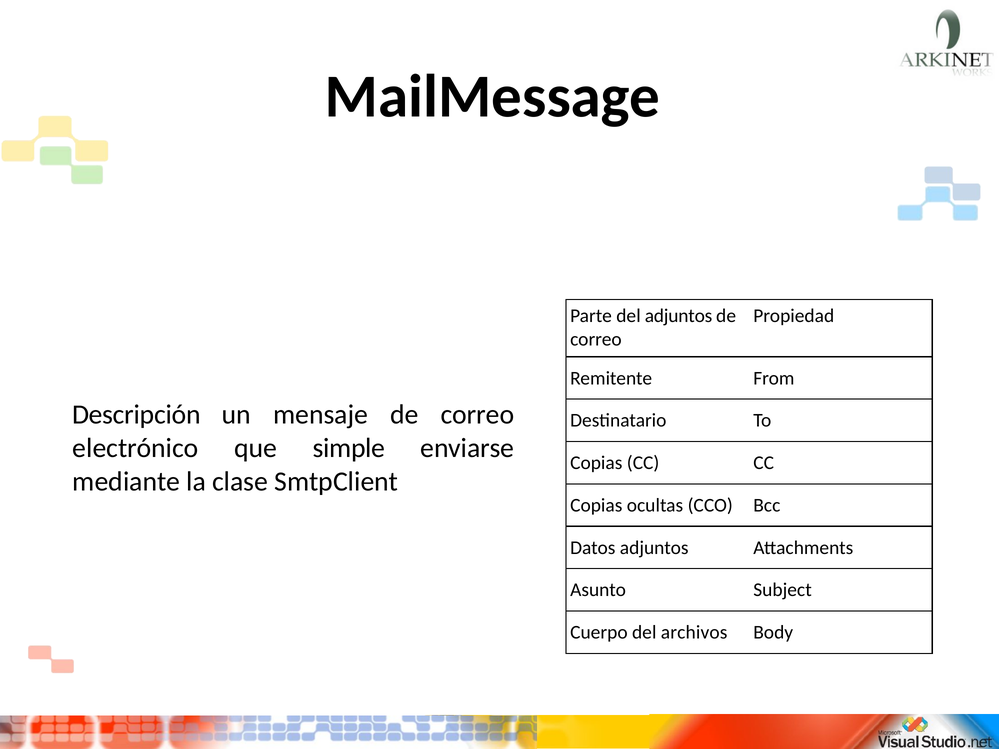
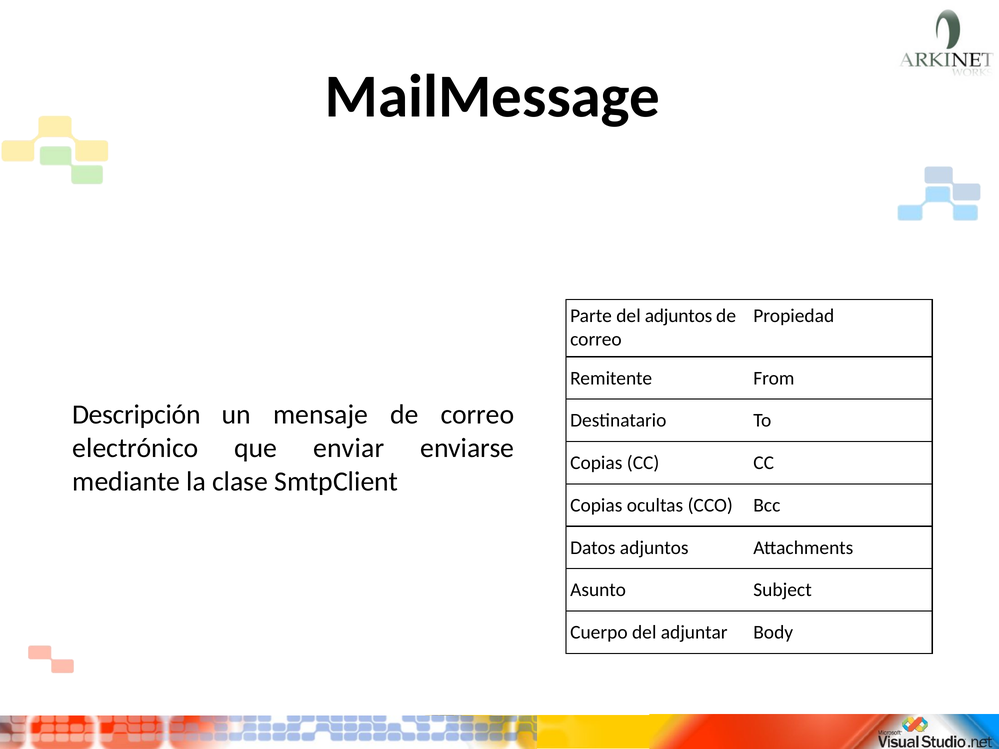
simple: simple -> enviar
archivos: archivos -> adjuntar
